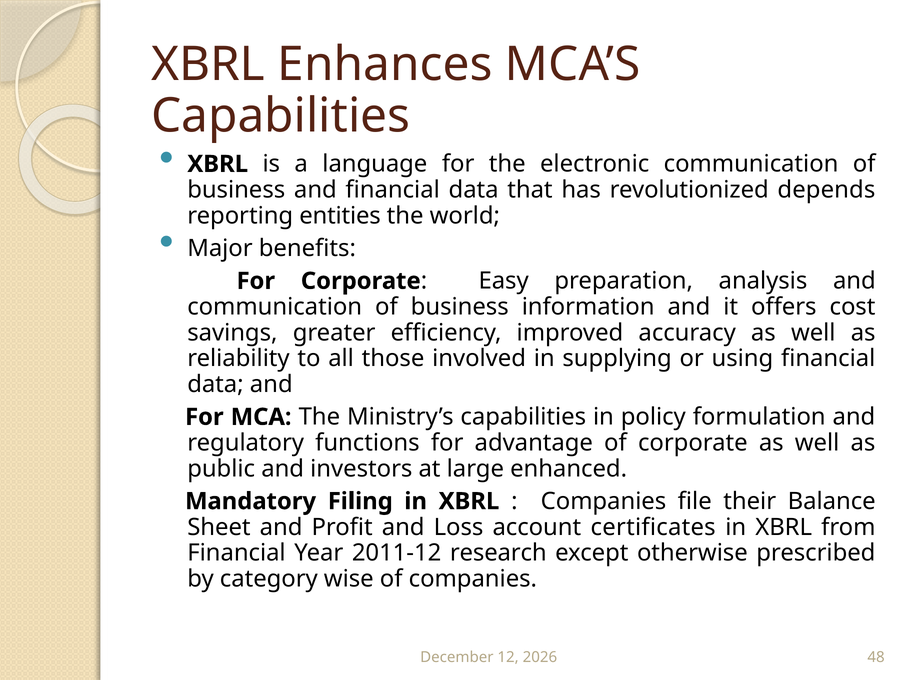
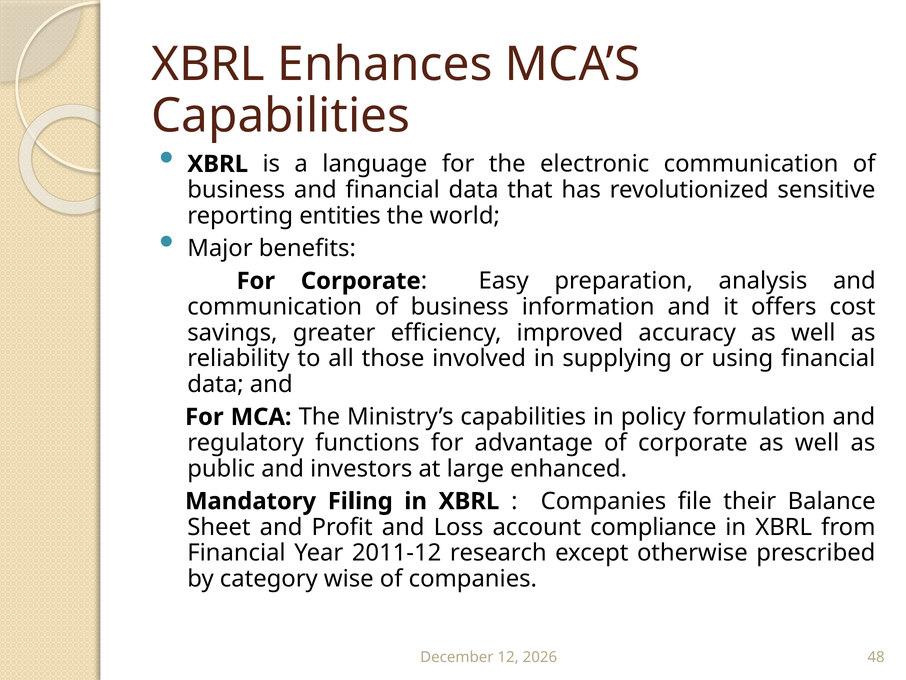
depends: depends -> sensitive
certificates: certificates -> compliance
